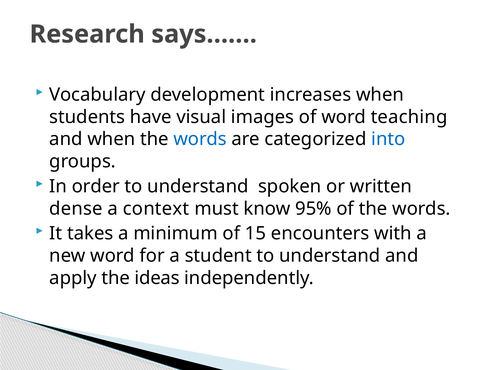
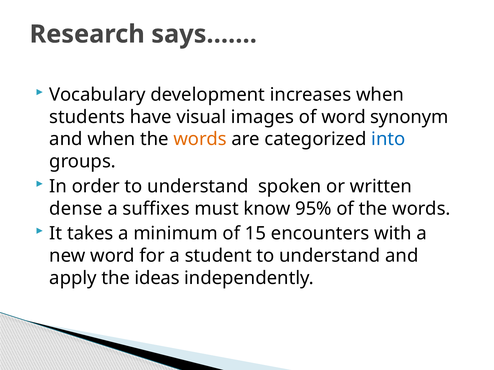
teaching: teaching -> synonym
words at (200, 139) colour: blue -> orange
context: context -> suffixes
